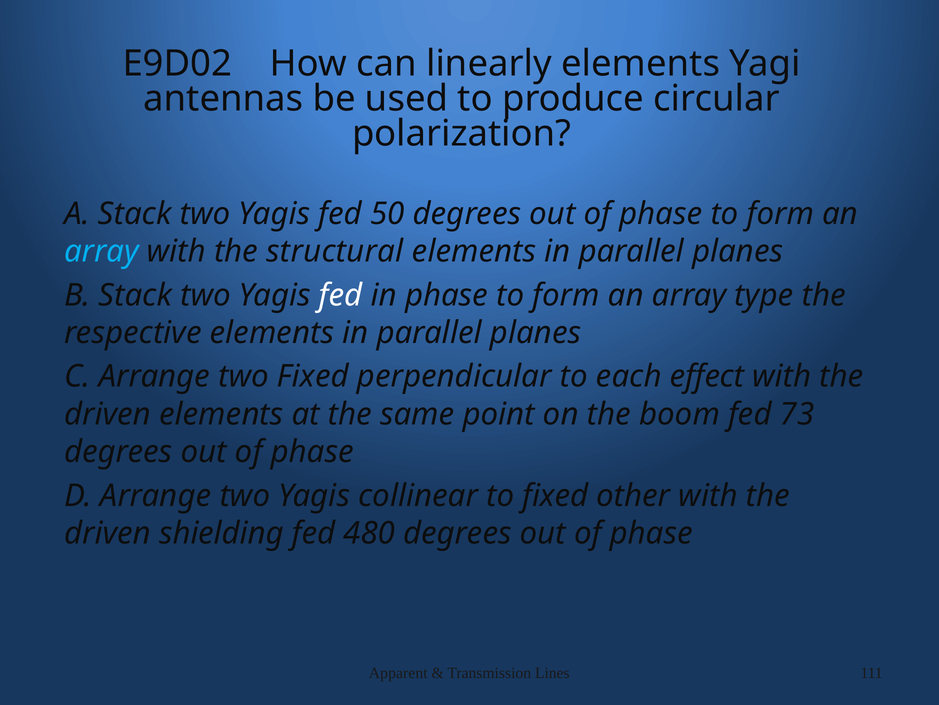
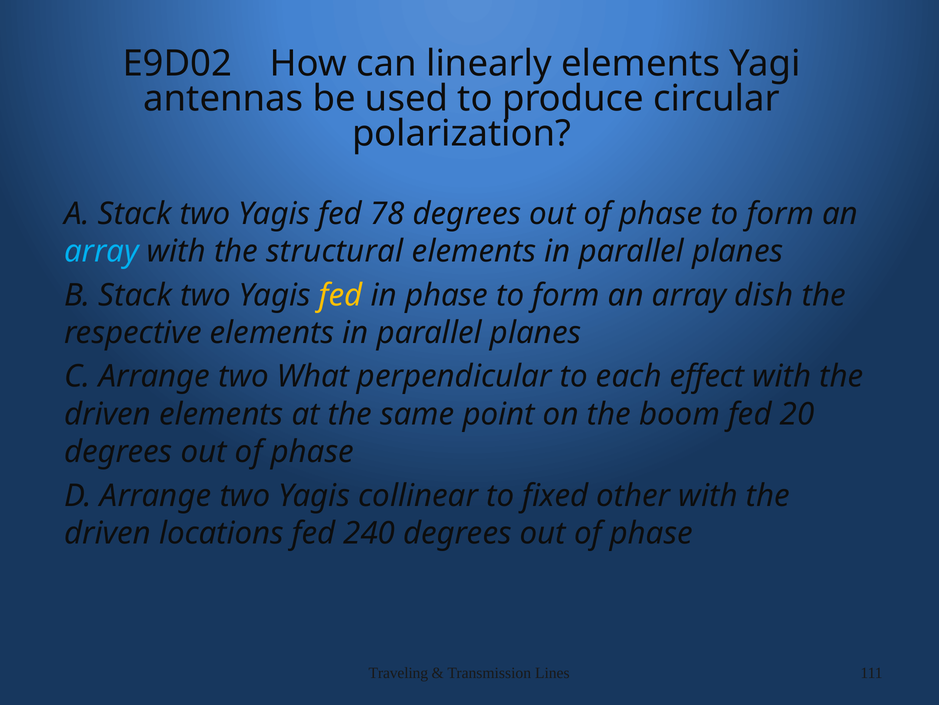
50: 50 -> 78
fed at (341, 295) colour: white -> yellow
type: type -> dish
two Fixed: Fixed -> What
73: 73 -> 20
shielding: shielding -> locations
480: 480 -> 240
Apparent: Apparent -> Traveling
